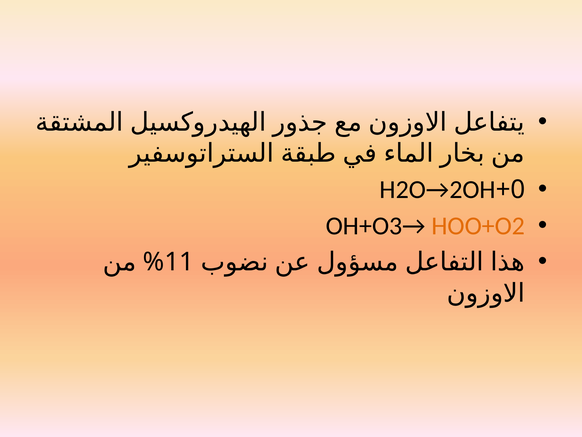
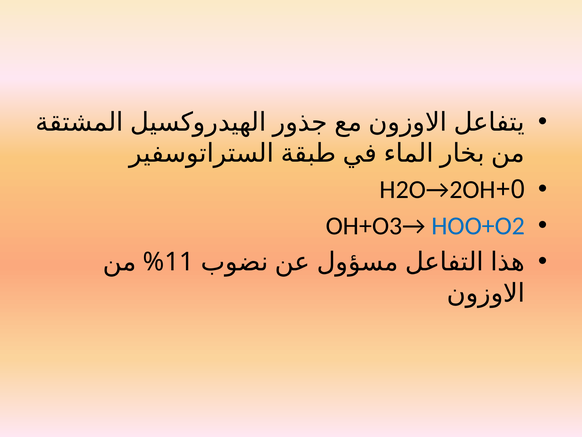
HOO+O2 colour: orange -> blue
